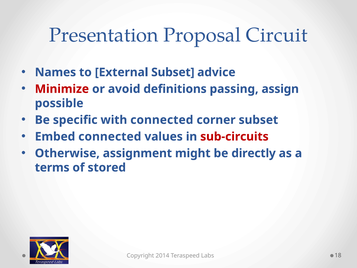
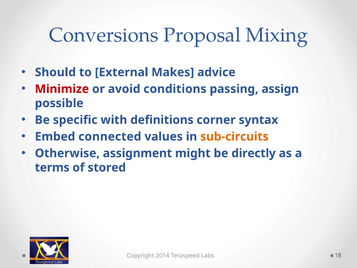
Presentation: Presentation -> Conversions
Circuit: Circuit -> Mixing
Names: Names -> Should
External Subset: Subset -> Makes
definitions: definitions -> conditions
with connected: connected -> definitions
corner subset: subset -> syntax
sub-circuits colour: red -> orange
